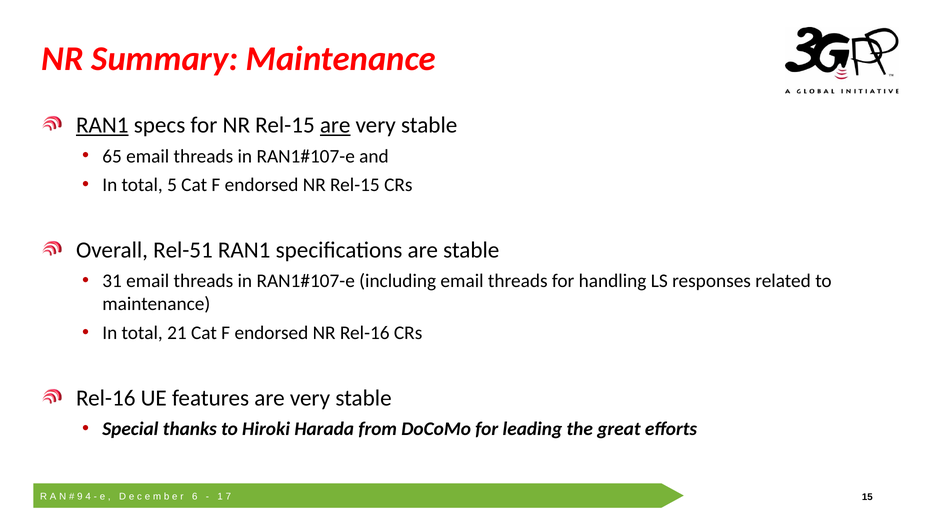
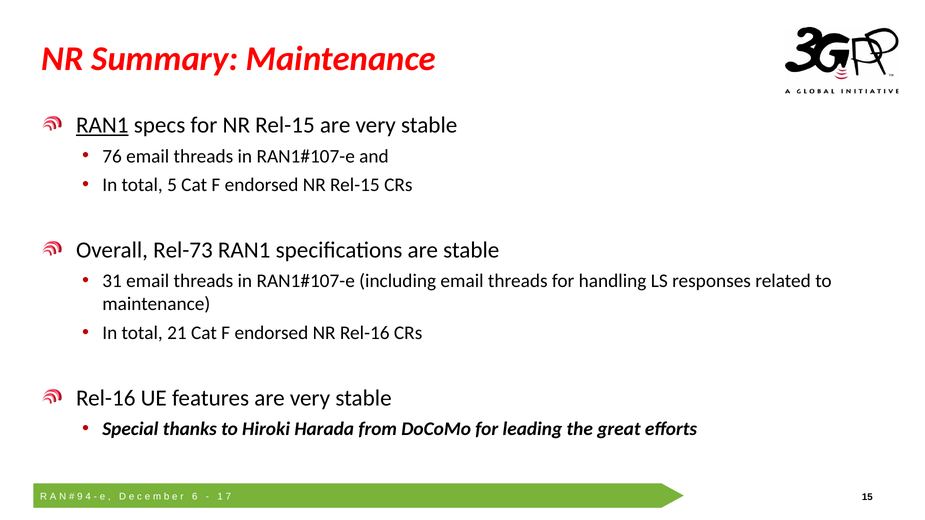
are at (335, 125) underline: present -> none
65: 65 -> 76
Rel-51: Rel-51 -> Rel-73
